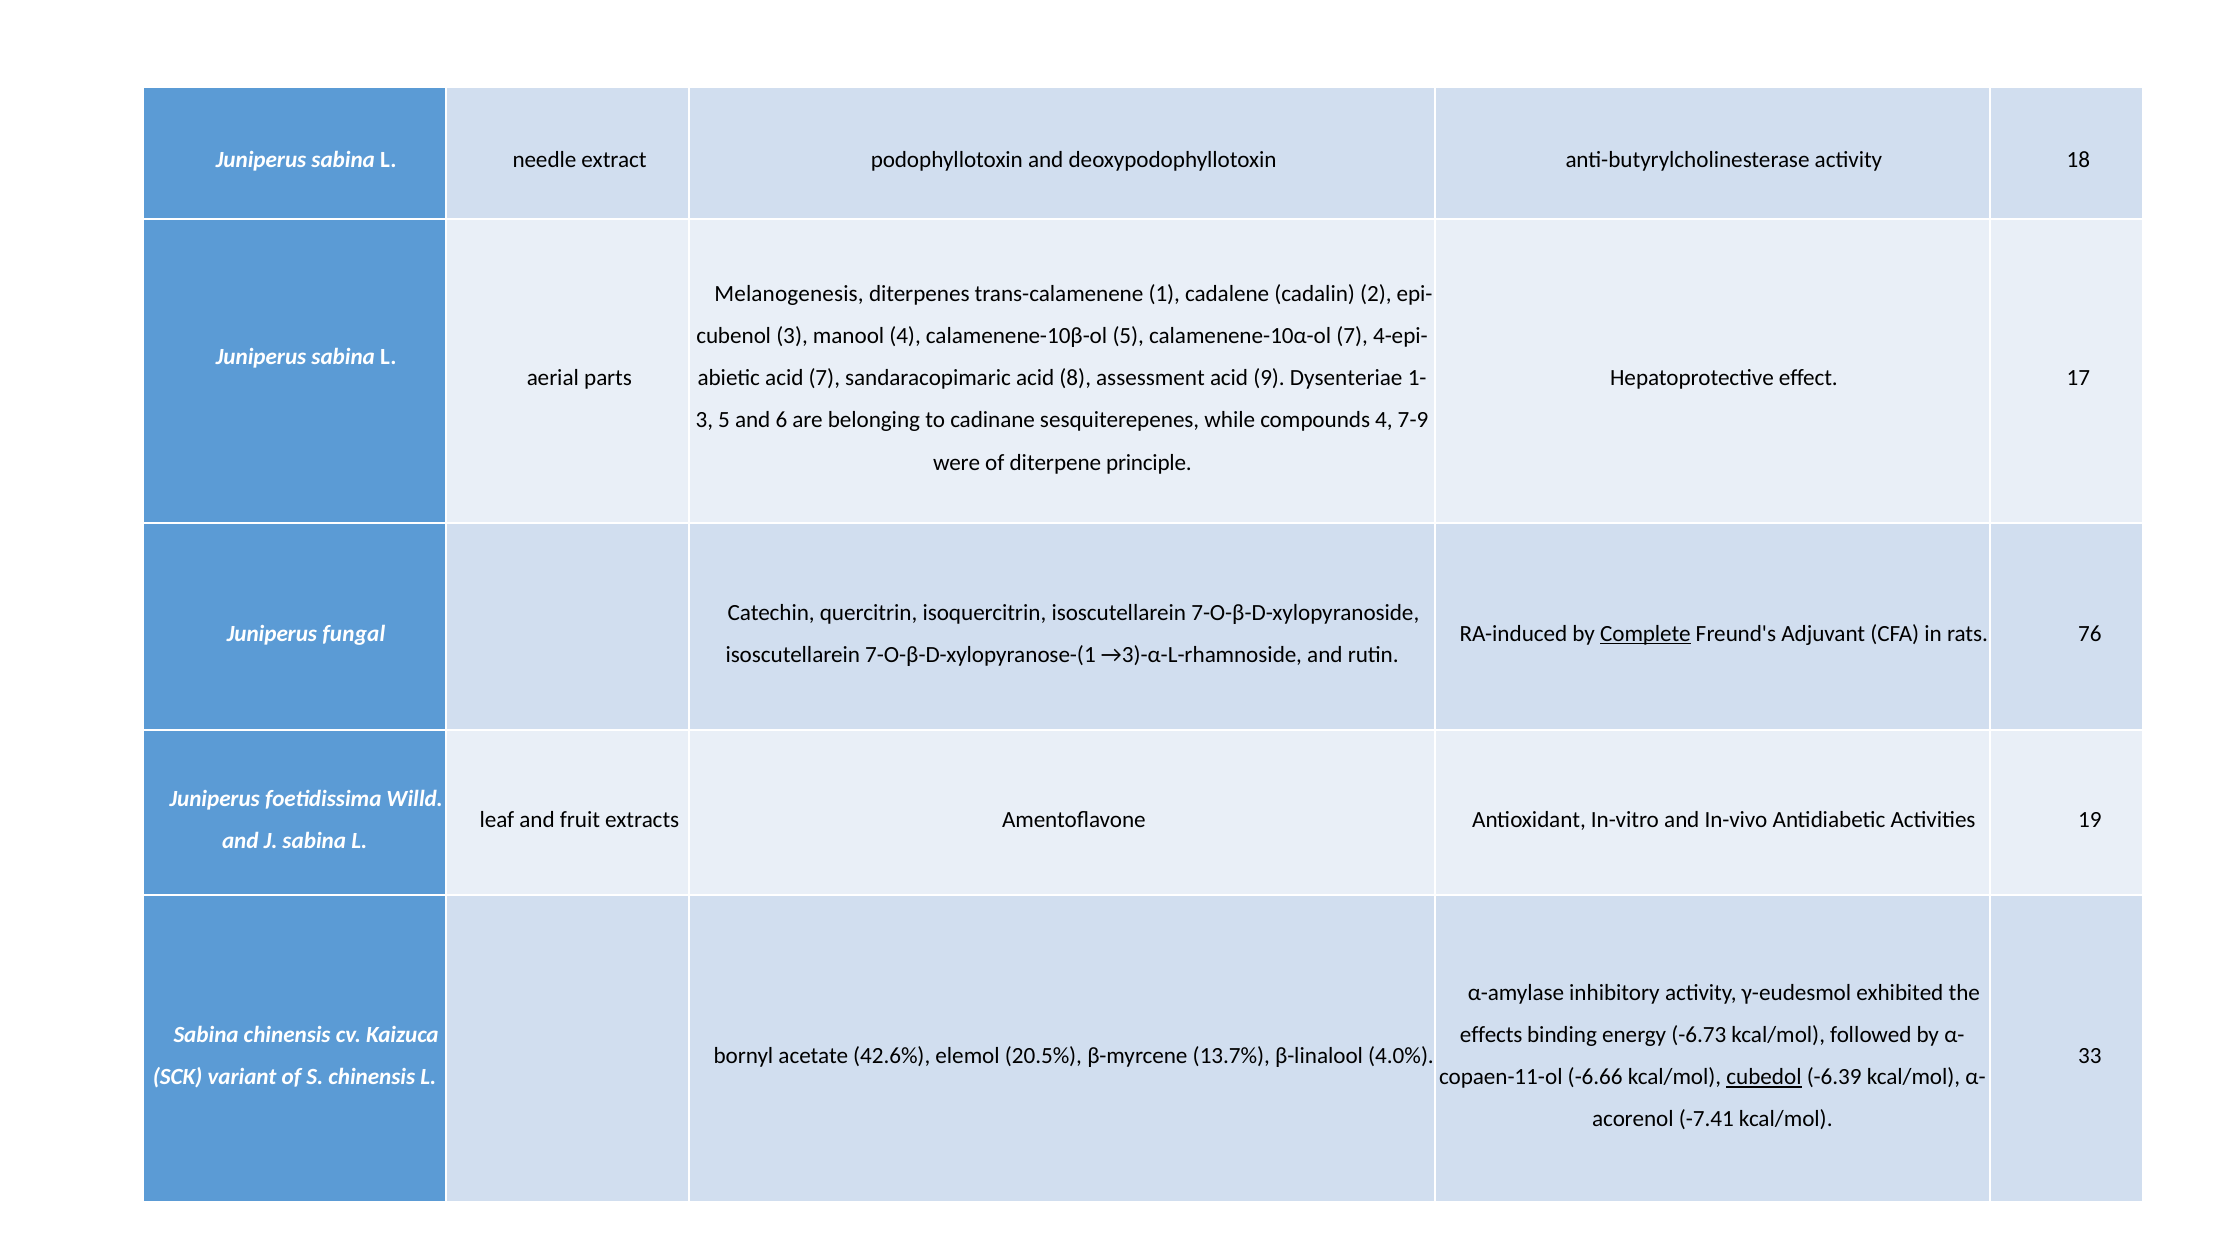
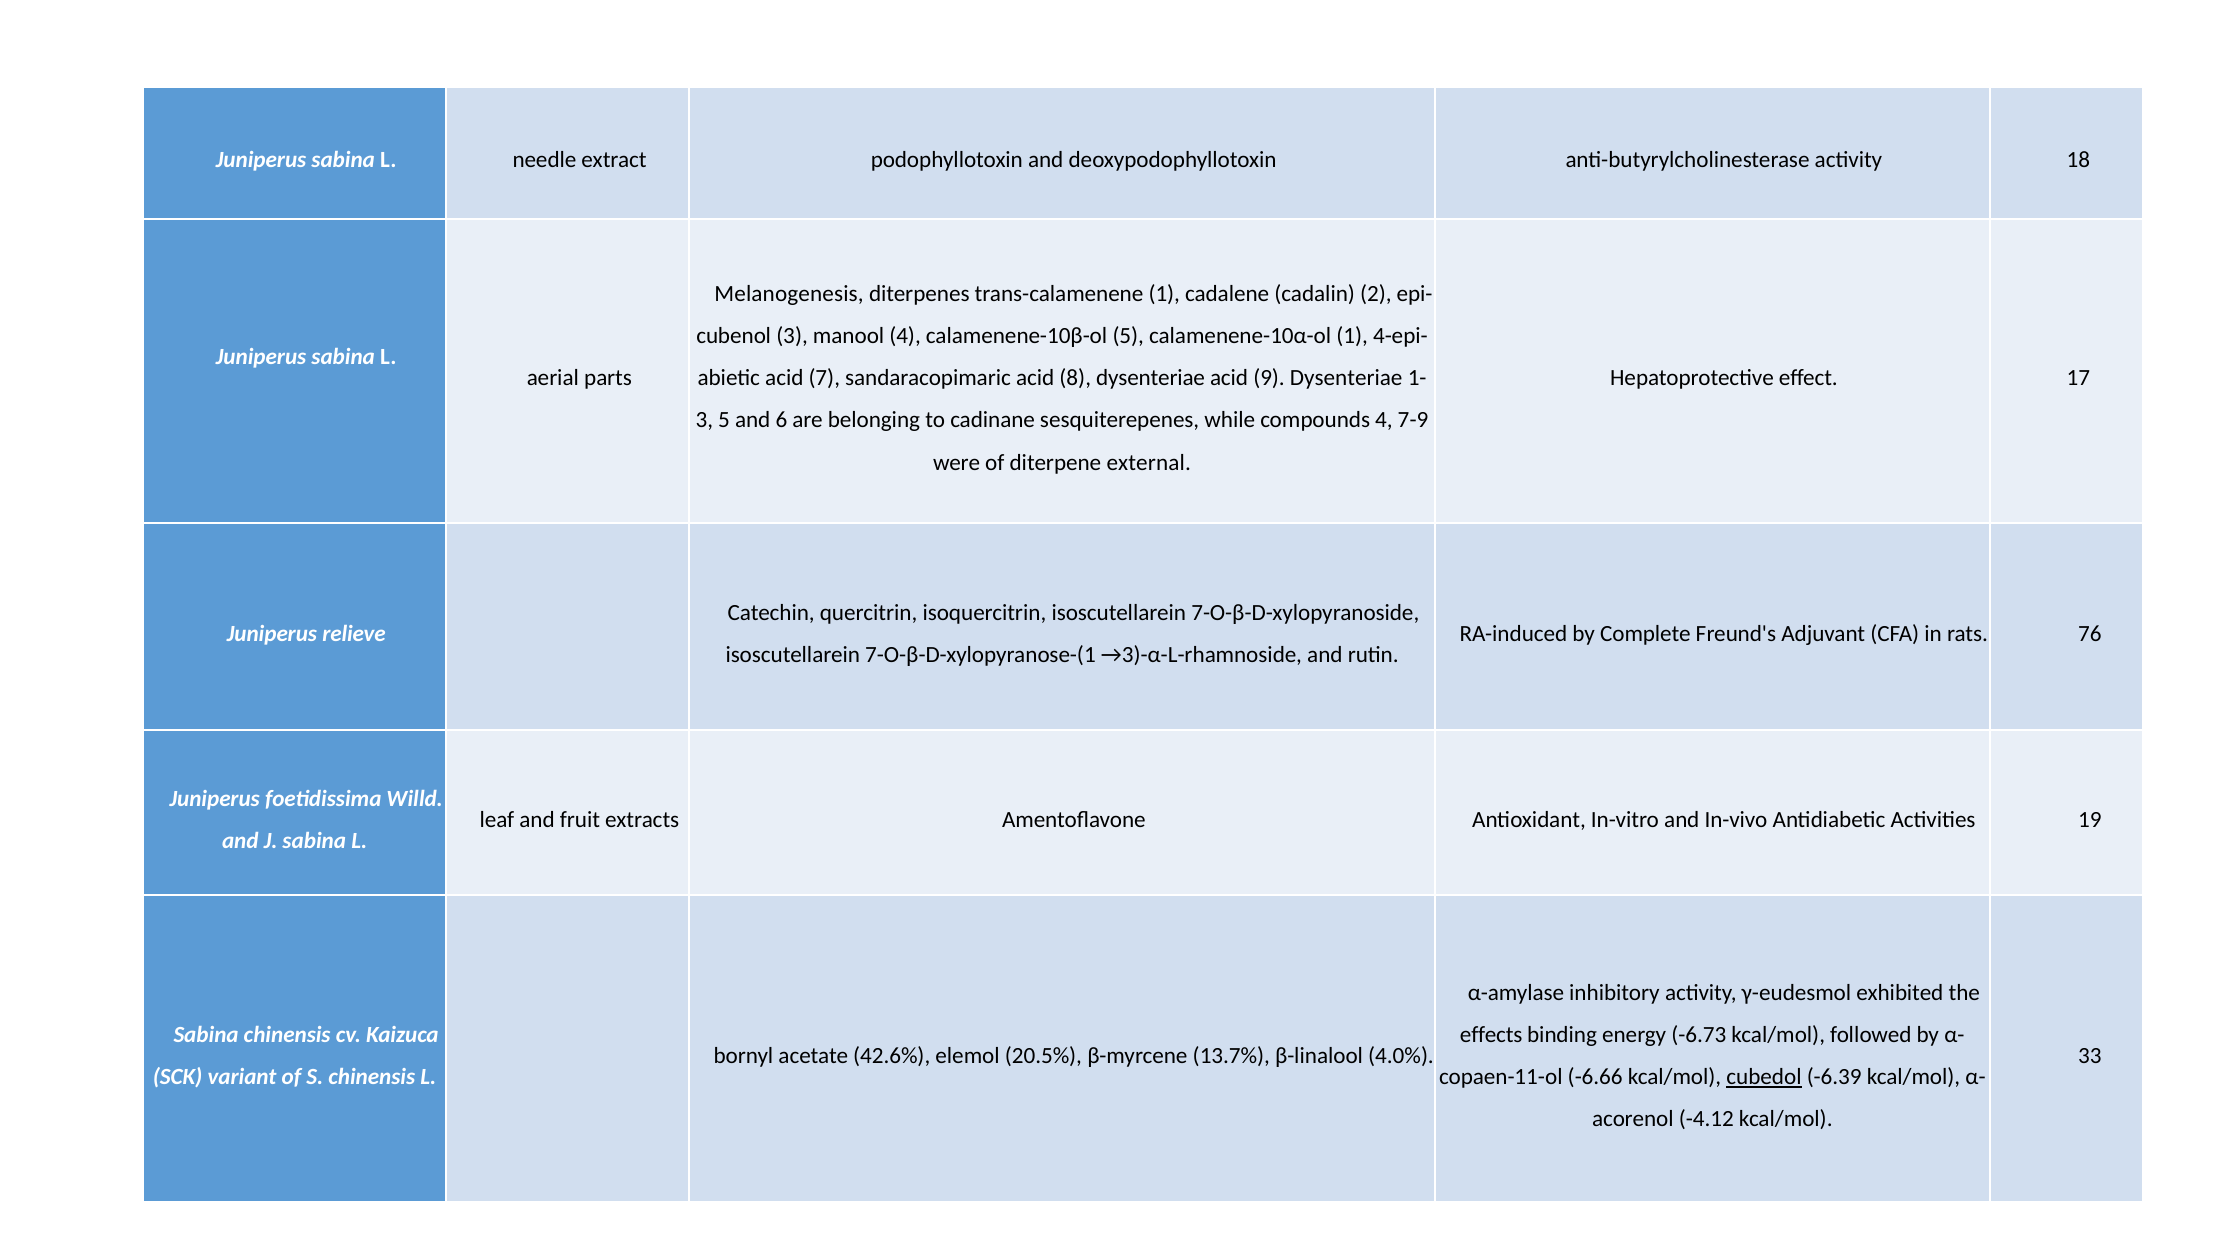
calamenene-10α-ol 7: 7 -> 1
8 assessment: assessment -> dysenteriae
principle: principle -> external
fungal: fungal -> relieve
Complete underline: present -> none
-7.41: -7.41 -> -4.12
